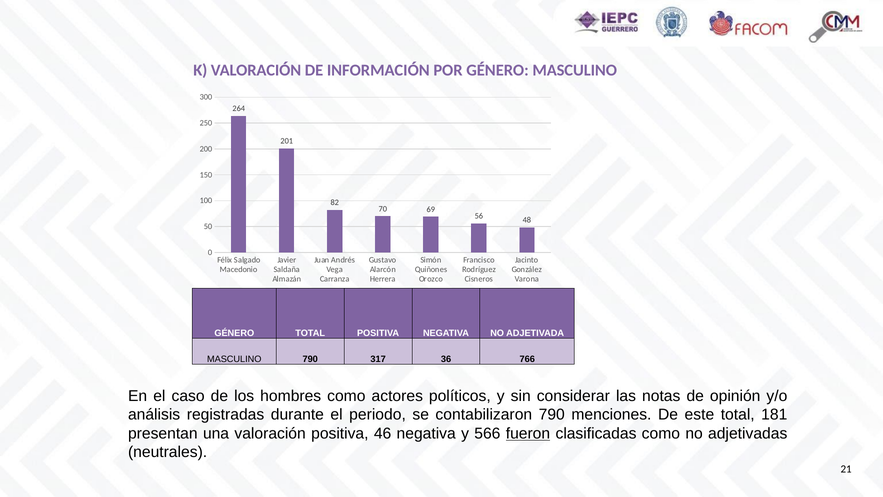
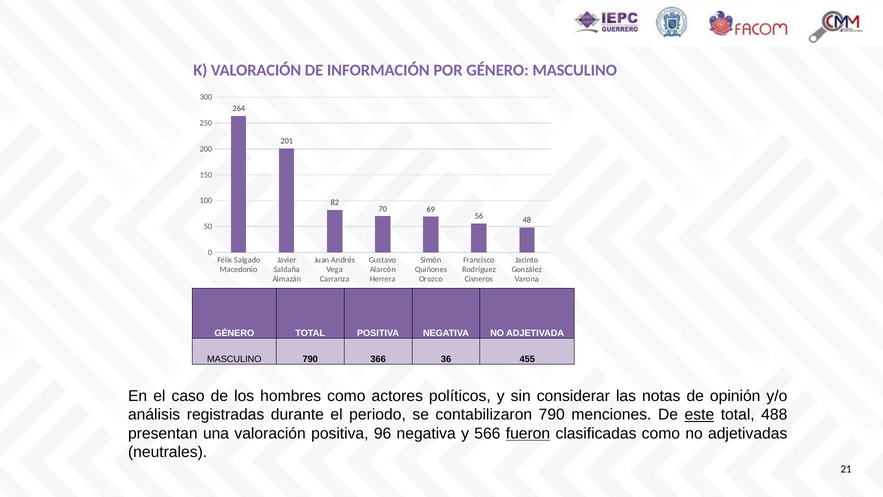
317: 317 -> 366
766: 766 -> 455
este underline: none -> present
181: 181 -> 488
46: 46 -> 96
